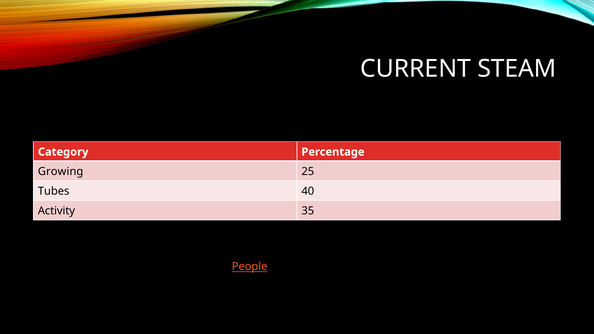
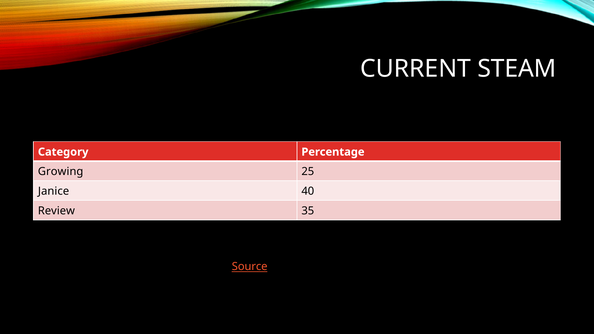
Tubes: Tubes -> Janice
Activity: Activity -> Review
People: People -> Source
